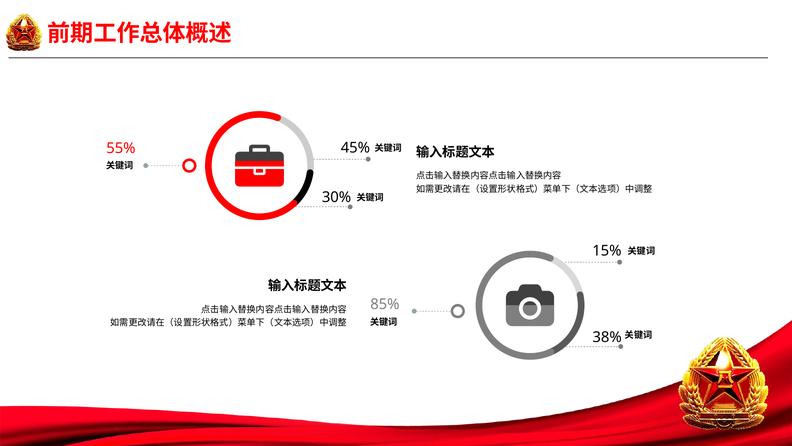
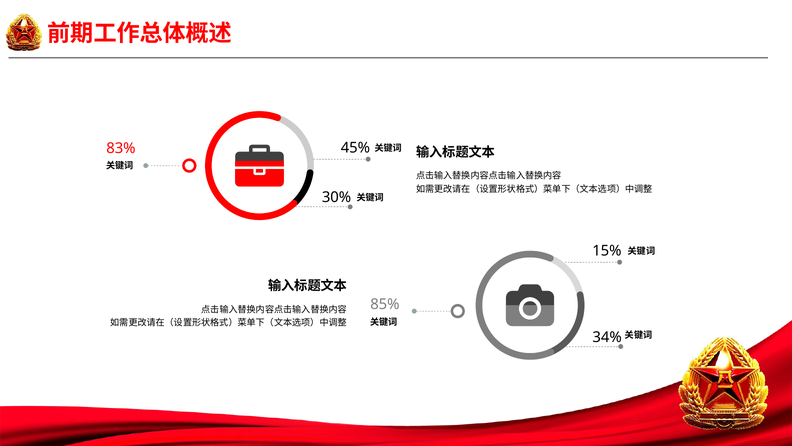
55%: 55% -> 83%
38%: 38% -> 34%
